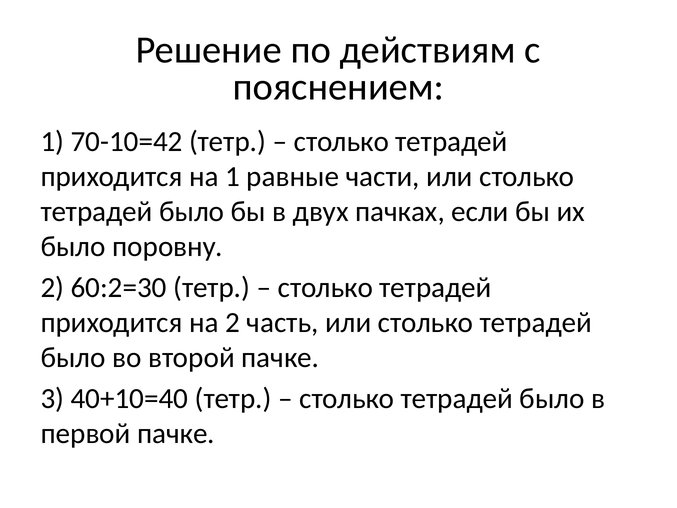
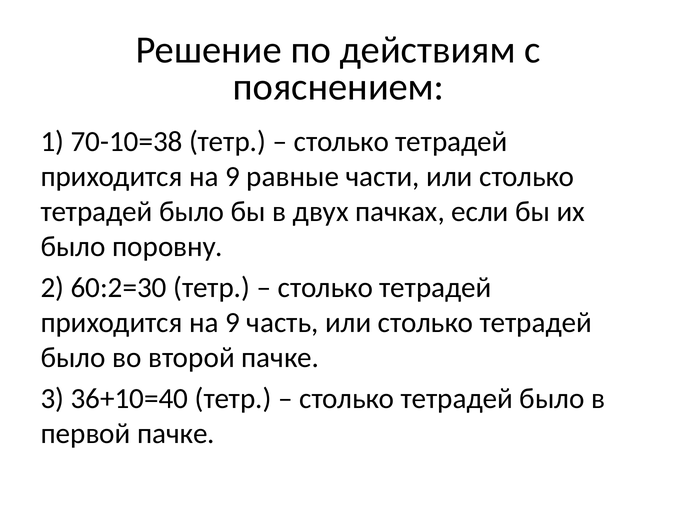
70-10=42: 70-10=42 -> 70-10=38
1 at (233, 176): 1 -> 9
2 at (233, 322): 2 -> 9
40+10=40: 40+10=40 -> 36+10=40
